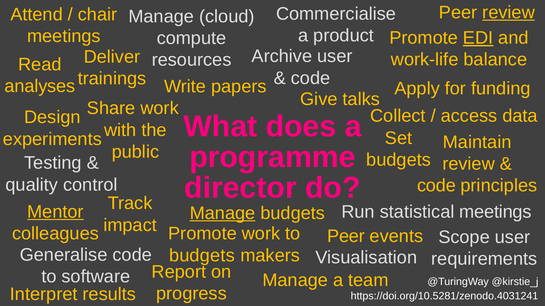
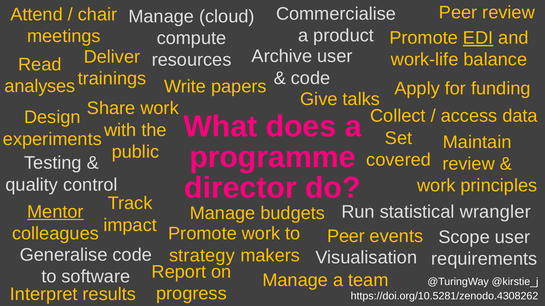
review at (509, 12) underline: present -> none
budgets at (399, 160): budgets -> covered
code at (436, 186): code -> work
statistical meetings: meetings -> wrangler
Manage at (223, 214) underline: present -> none
budgets at (202, 256): budgets -> strategy
https://doi.org/10.5281/zenodo.4031241: https://doi.org/10.5281/zenodo.4031241 -> https://doi.org/10.5281/zenodo.4308262
